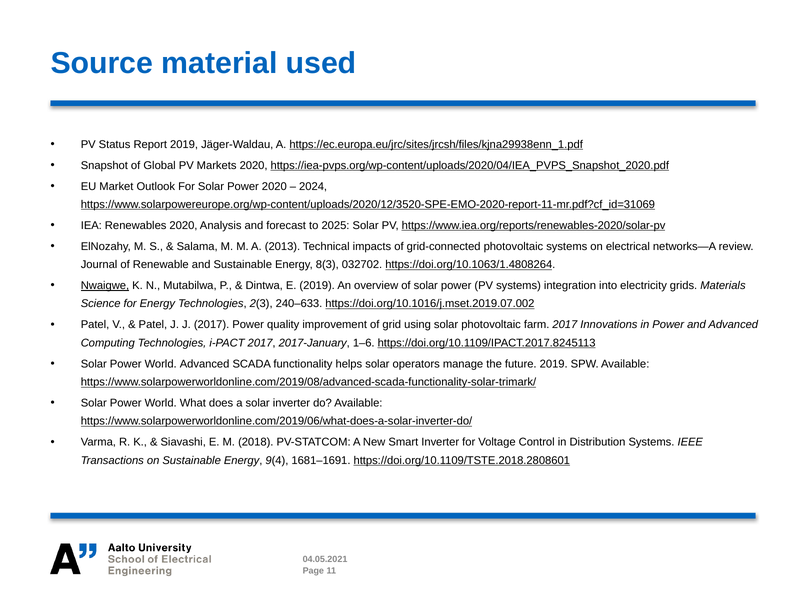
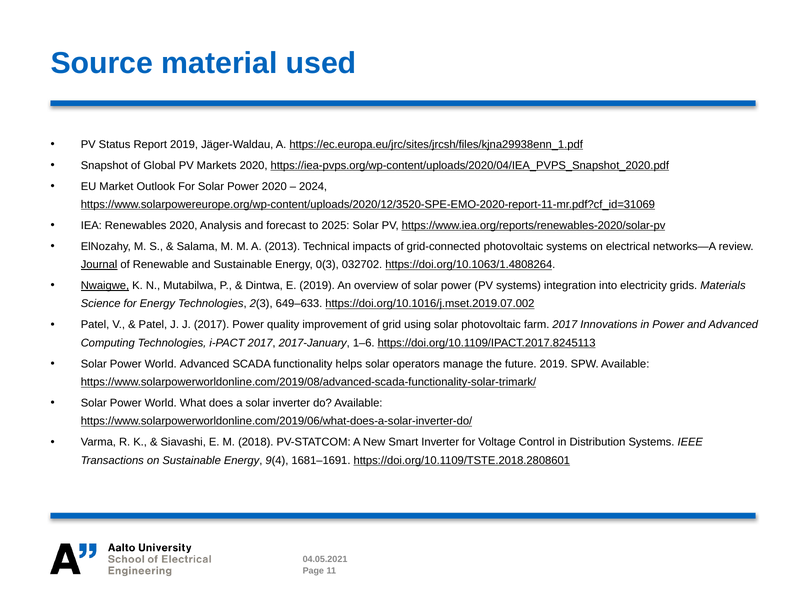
Journal underline: none -> present
8(3: 8(3 -> 0(3
240–633: 240–633 -> 649–633
